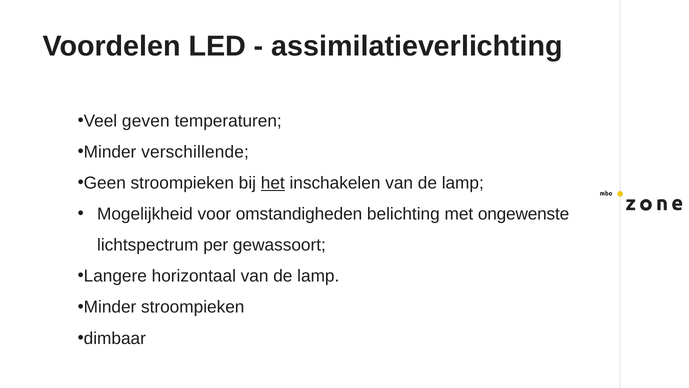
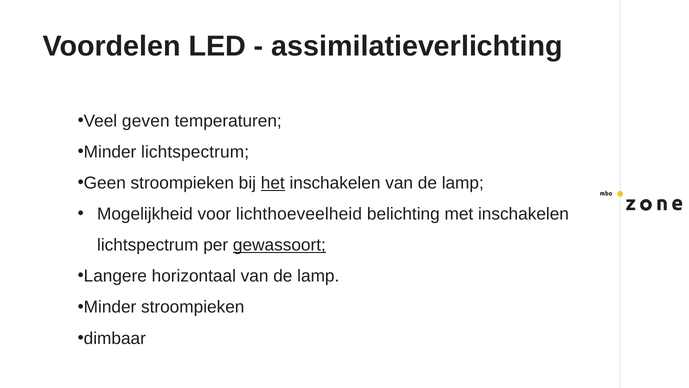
Minder verschillende: verschillende -> lichtspectrum
omstandigheden: omstandigheden -> lichthoeveelheid
met ongewenste: ongewenste -> inschakelen
gewassoort underline: none -> present
